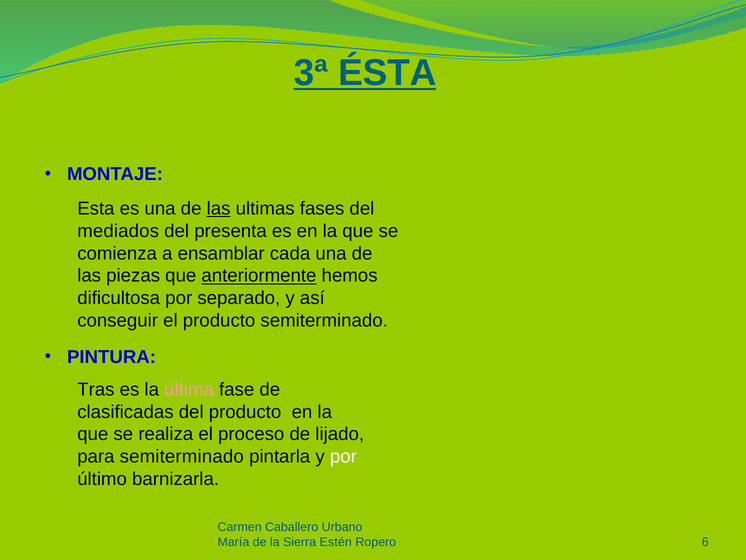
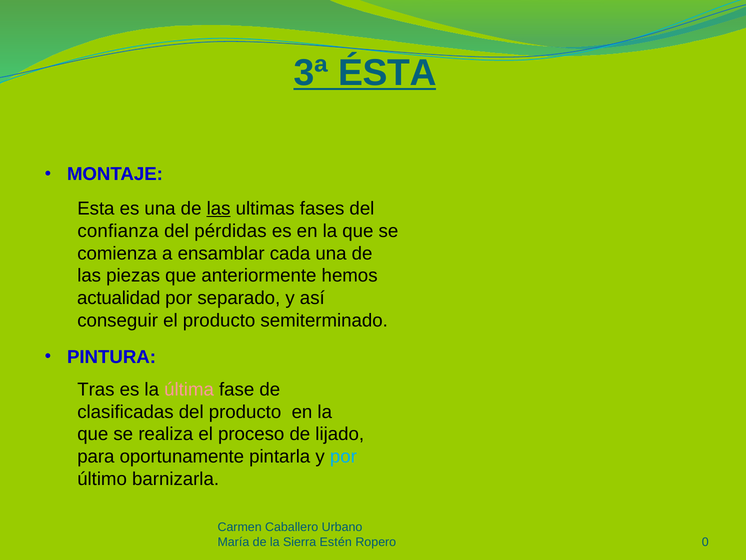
mediados: mediados -> confianza
presenta: presenta -> pérdidas
anteriormente underline: present -> none
dificultosa: dificultosa -> actualidad
para semiterminado: semiterminado -> oportunamente
por at (343, 456) colour: white -> light blue
6: 6 -> 0
